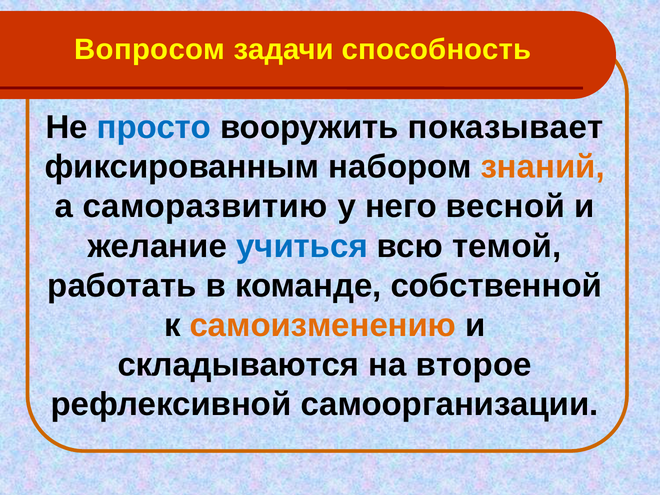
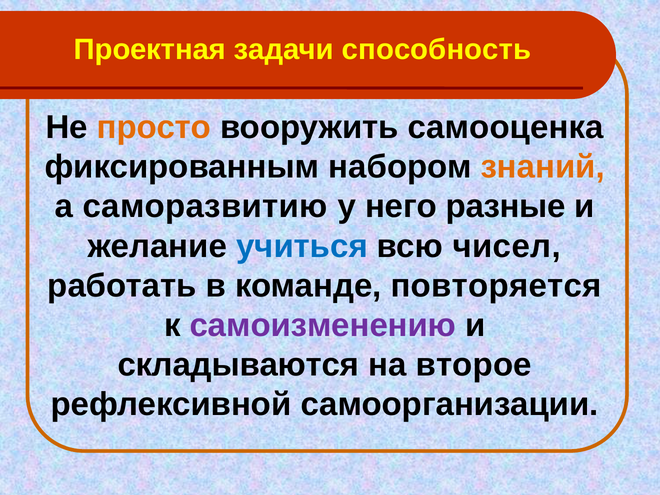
Вопросом: Вопросом -> Проектная
просто colour: blue -> orange
показывает: показывает -> самооценка
весной: весной -> разные
темой: темой -> чисел
собственной: собственной -> повторяется
самоизменению colour: orange -> purple
